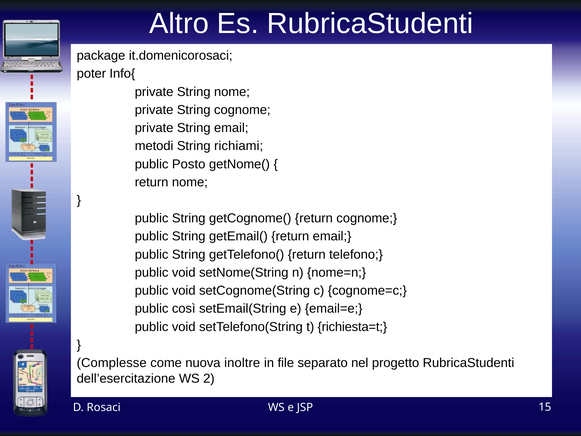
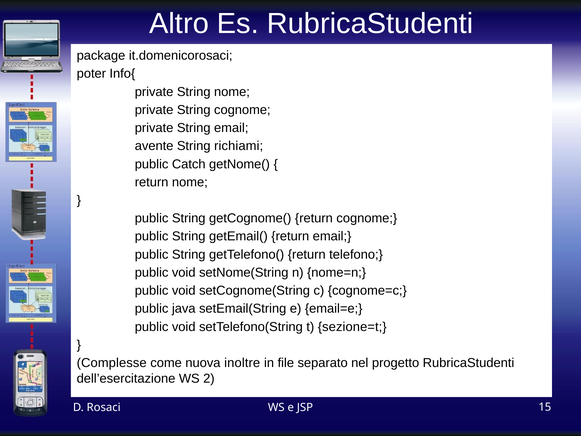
metodi: metodi -> avente
Posto: Posto -> Catch
così: così -> java
richiesta=t: richiesta=t -> sezione=t
